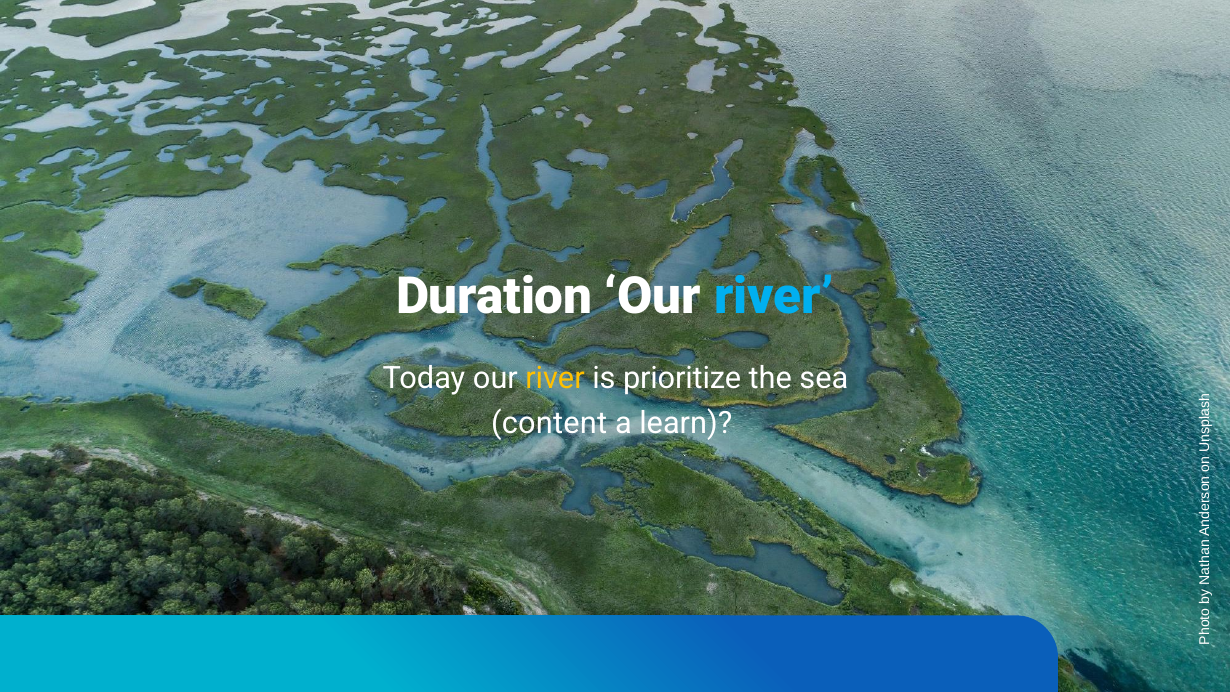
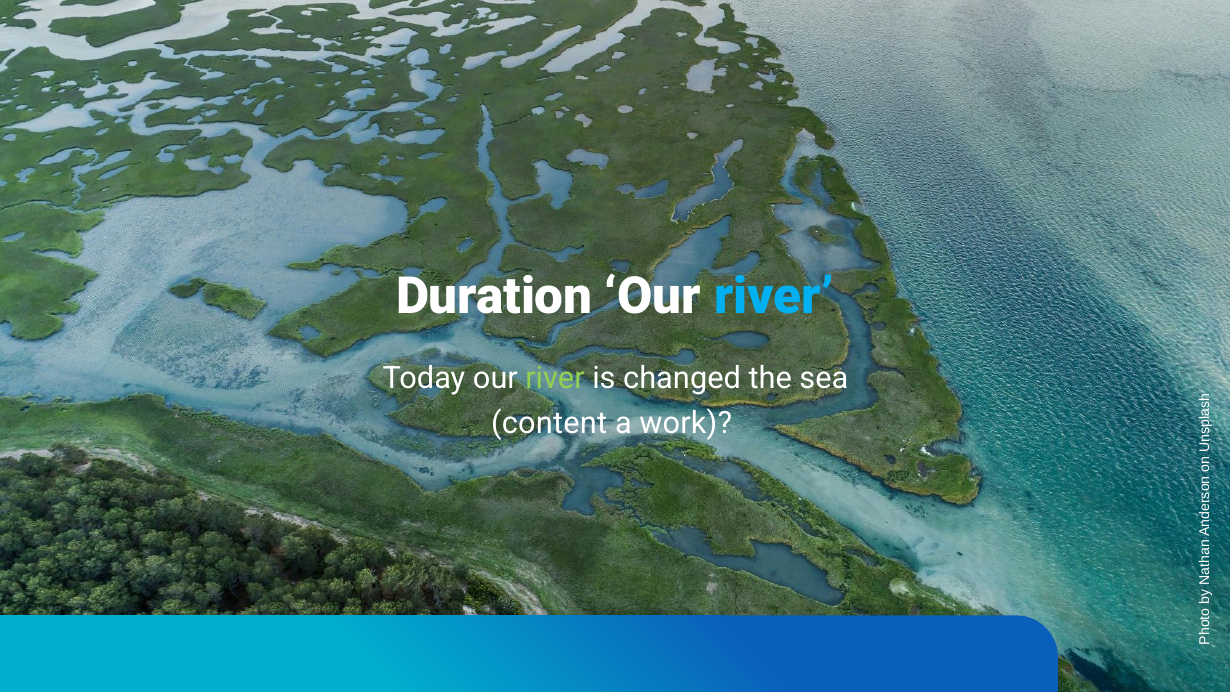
river at (555, 379) colour: yellow -> light green
prioritize: prioritize -> changed
learn: learn -> work
